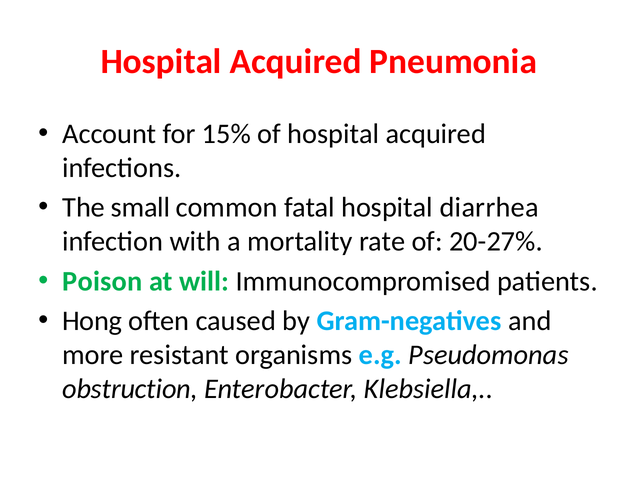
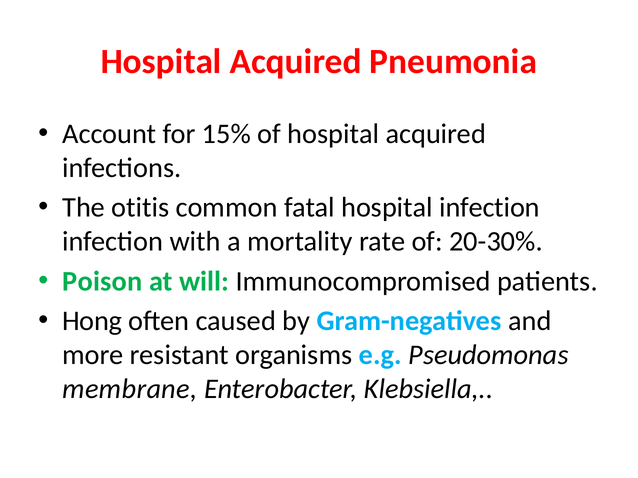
small: small -> otitis
hospital diarrhea: diarrhea -> infection
20-27%: 20-27% -> 20-30%
obstruction: obstruction -> membrane
